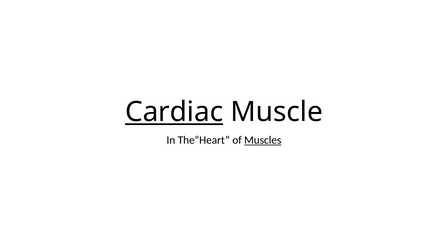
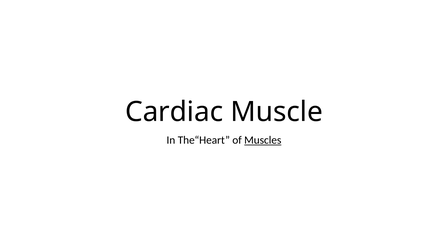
Cardiac underline: present -> none
